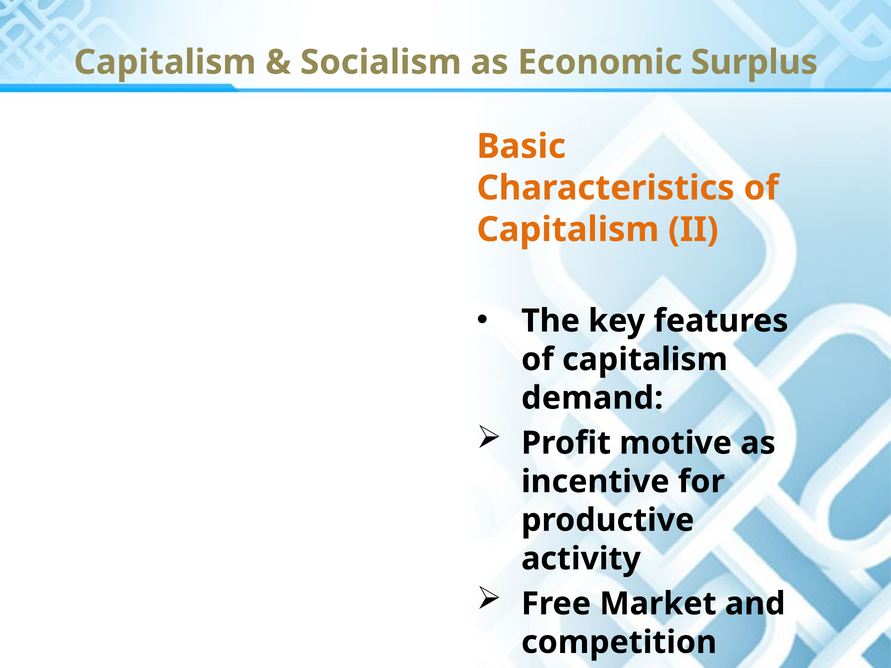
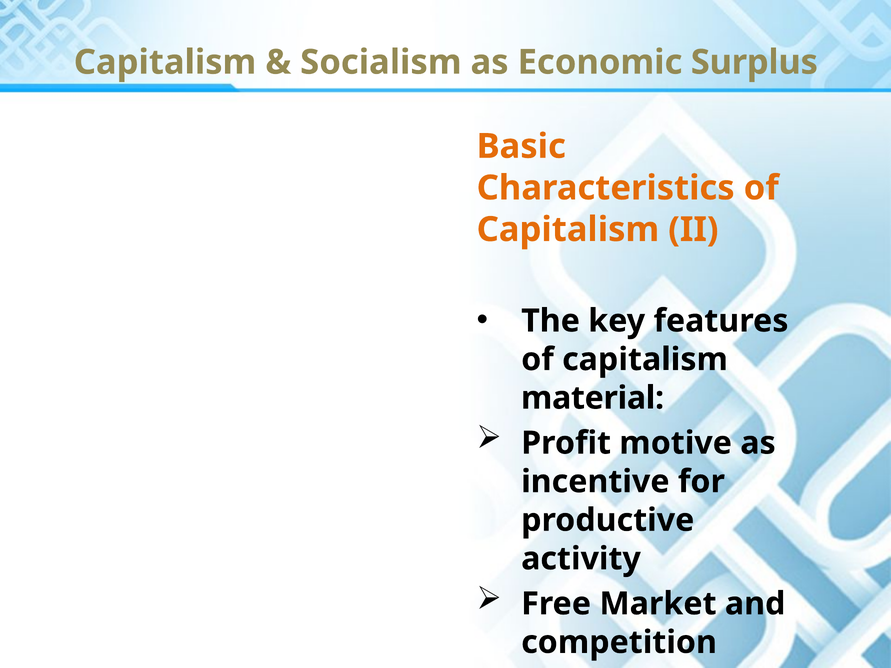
demand: demand -> material
